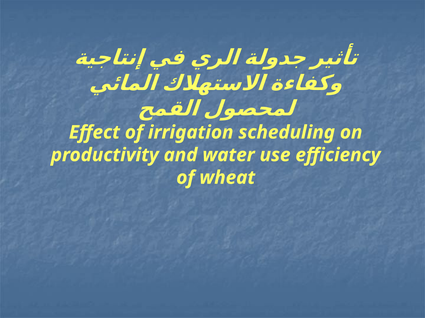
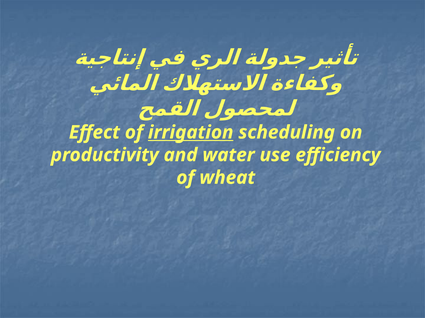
irrigation underline: none -> present
